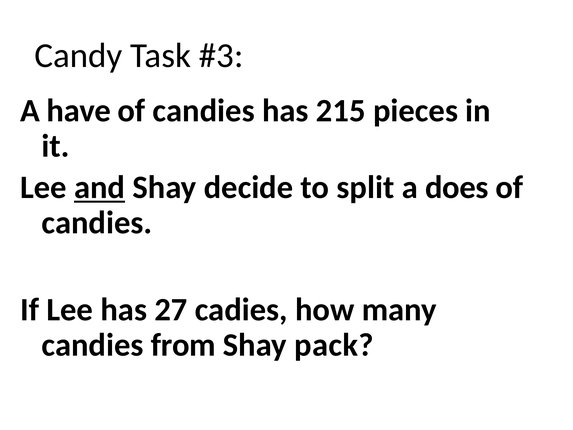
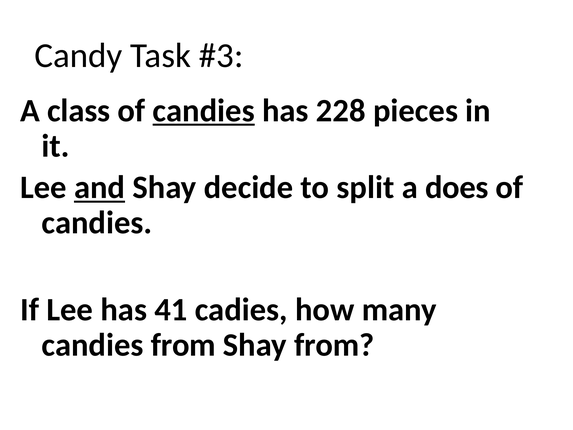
have: have -> class
candies at (204, 111) underline: none -> present
215: 215 -> 228
27: 27 -> 41
Shay pack: pack -> from
